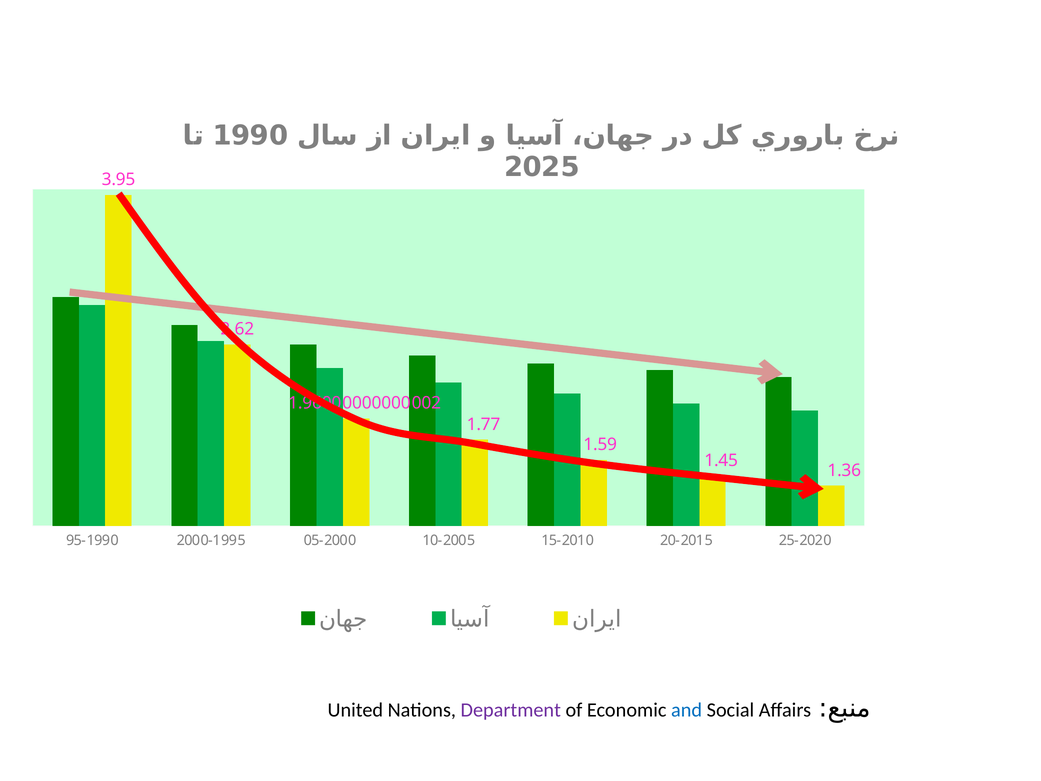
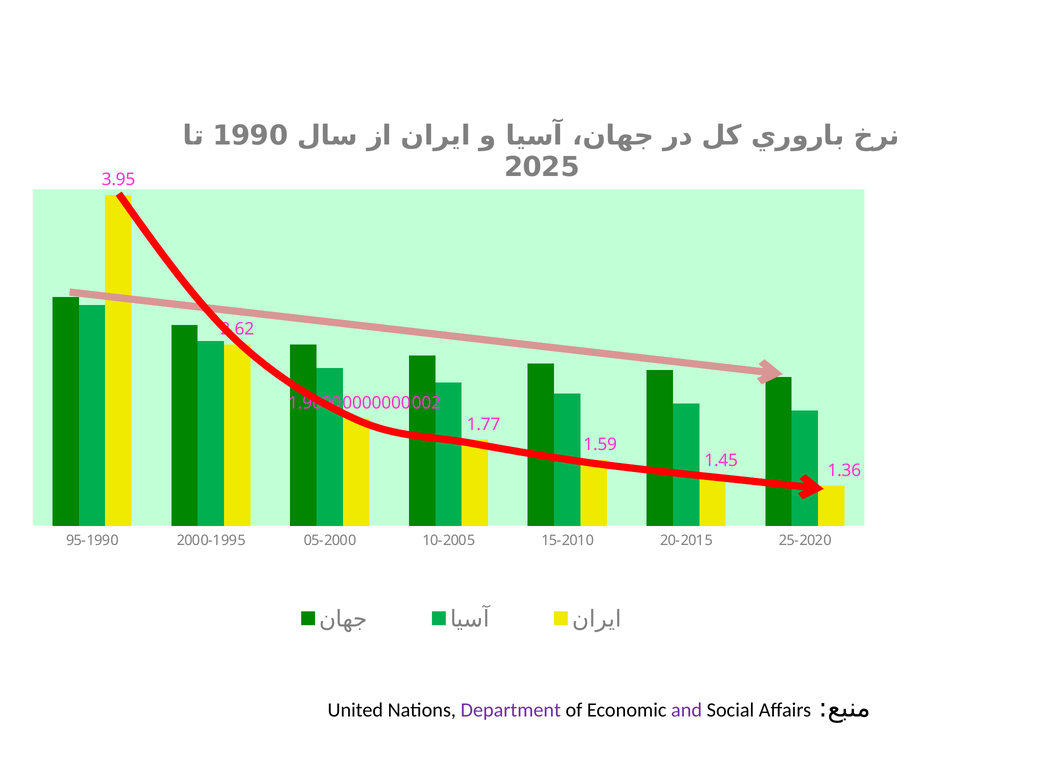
and colour: blue -> purple
